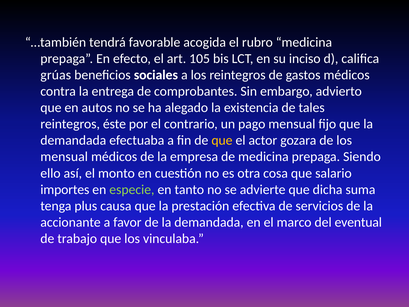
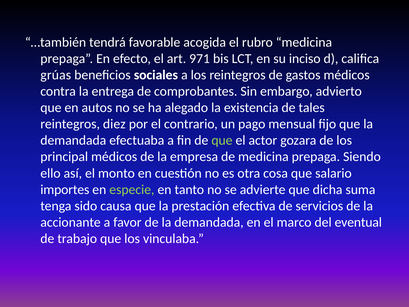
105: 105 -> 971
éste: éste -> diez
que at (222, 140) colour: yellow -> light green
mensual at (64, 157): mensual -> principal
plus: plus -> sido
